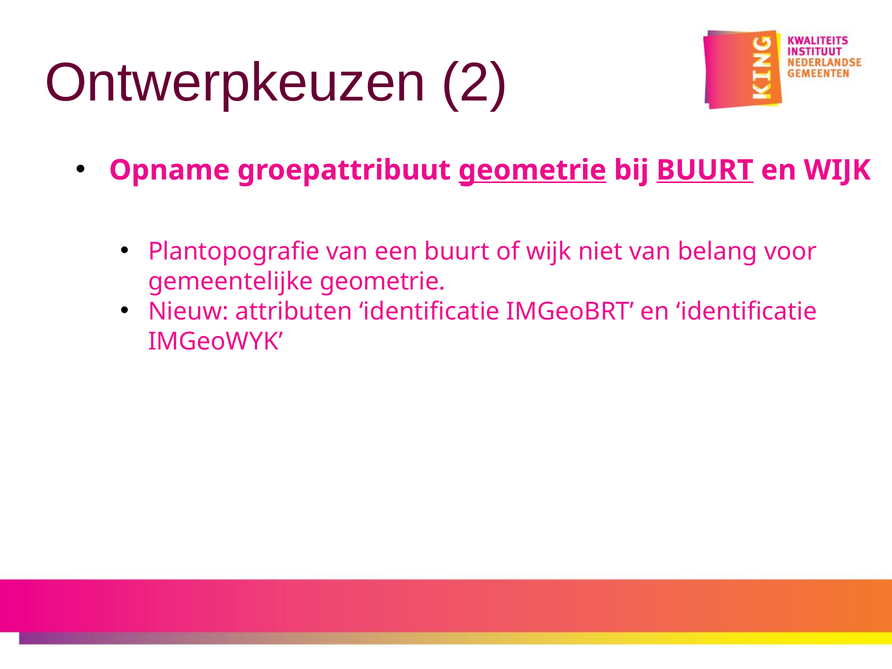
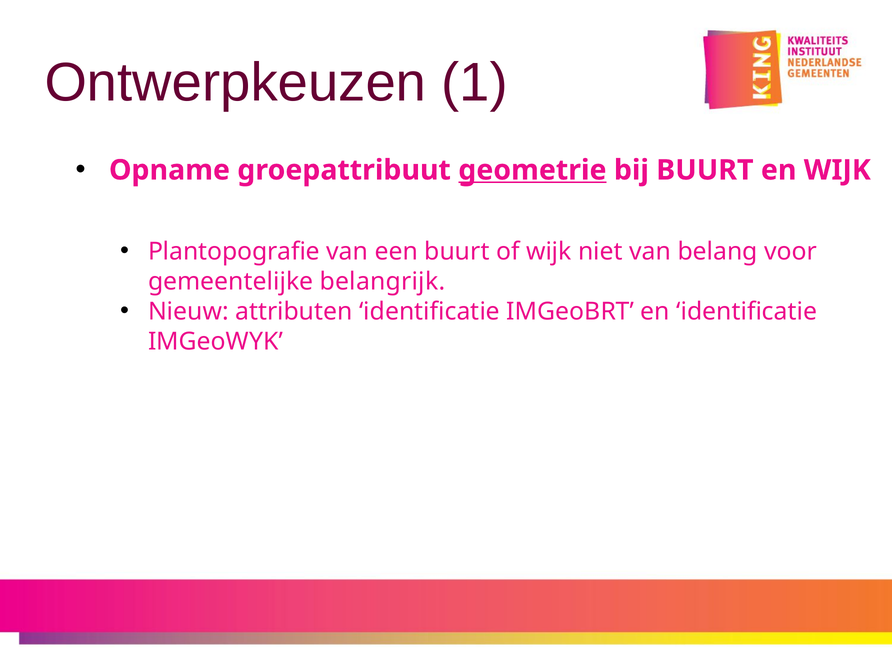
2: 2 -> 1
BUURT at (705, 170) underline: present -> none
gemeentelijke geometrie: geometrie -> belangrijk
